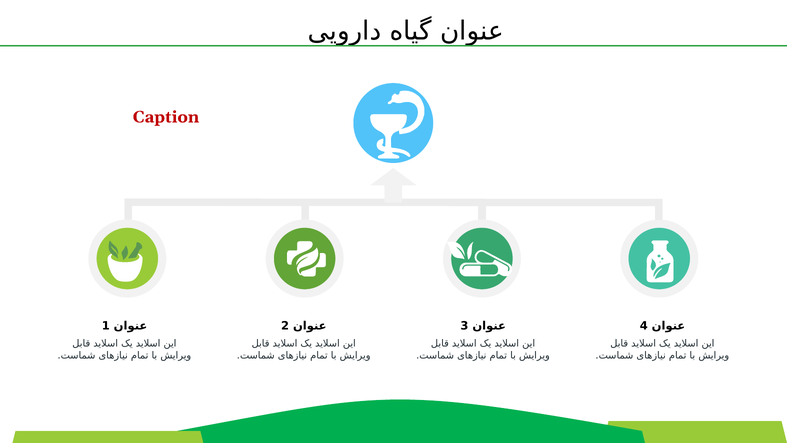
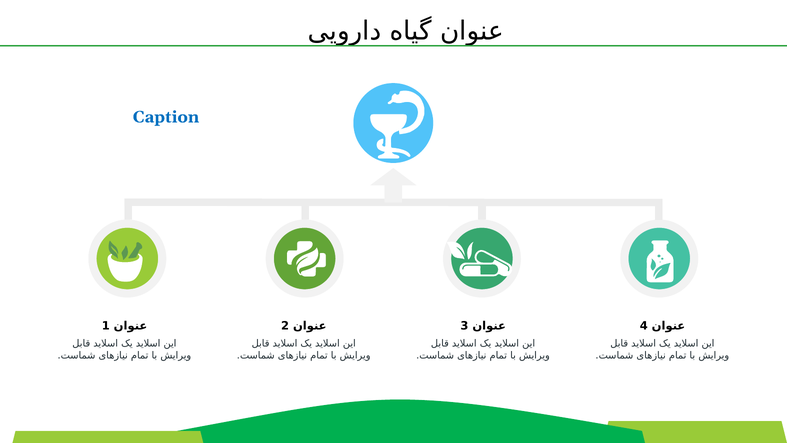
Caption colour: red -> blue
